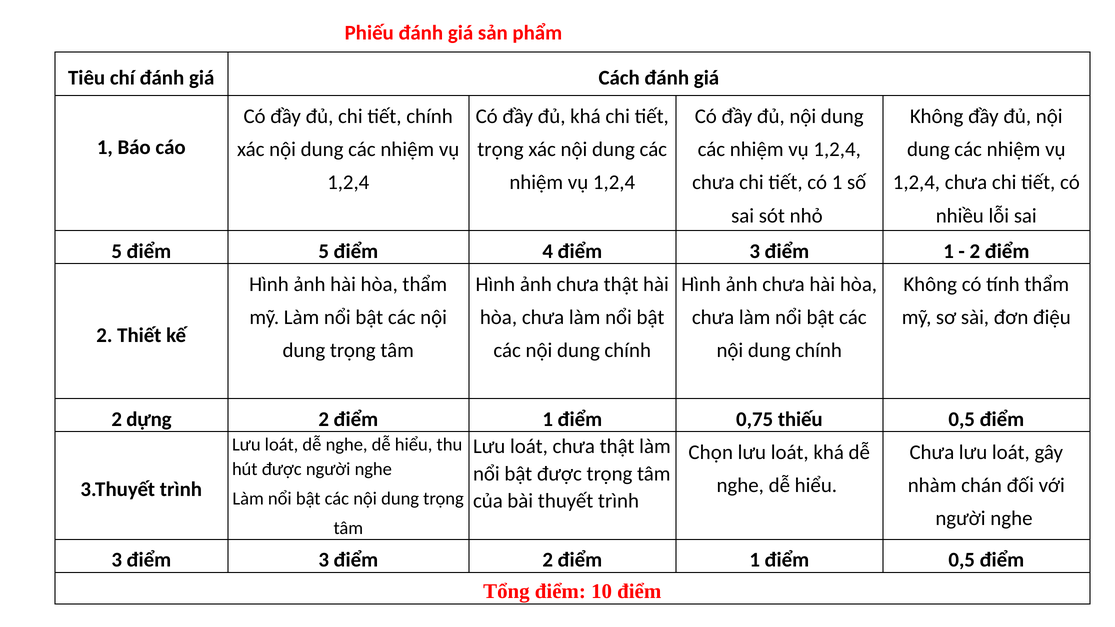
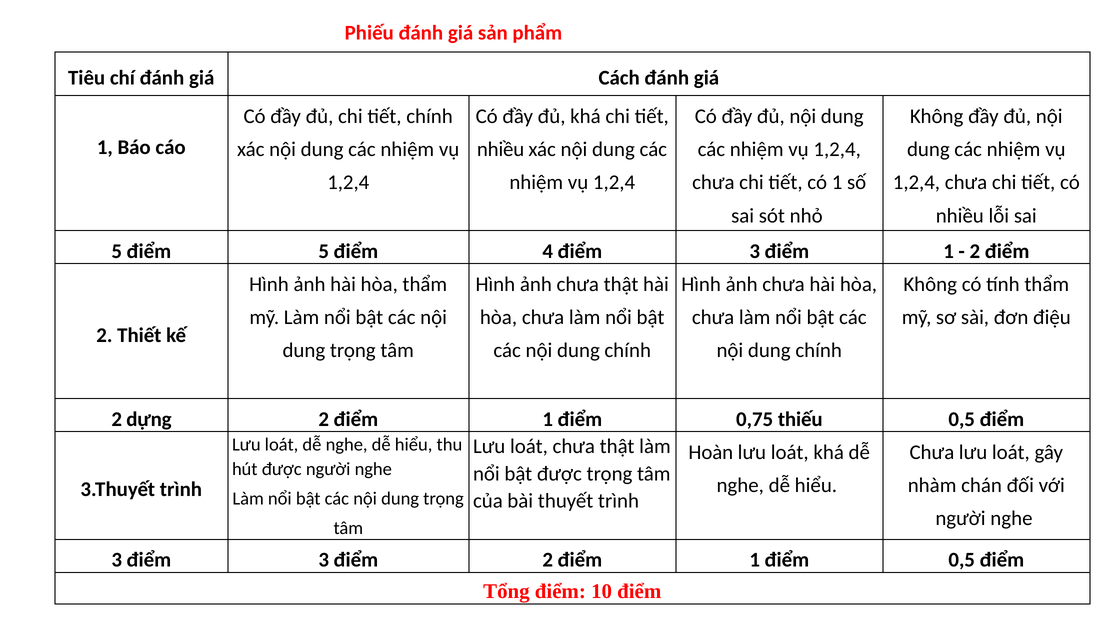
trọng at (500, 149): trọng -> nhiều
Chọn: Chọn -> Hoàn
